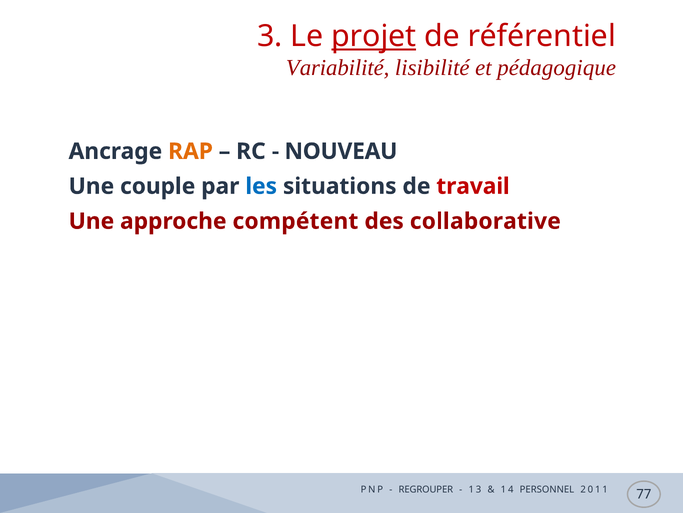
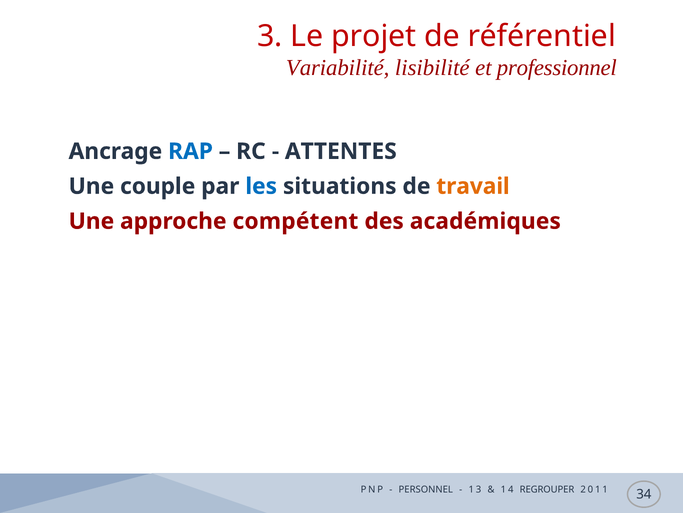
projet underline: present -> none
pédagogique: pédagogique -> professionnel
RAP colour: orange -> blue
NOUVEAU: NOUVEAU -> ATTENTES
travail colour: red -> orange
collaborative: collaborative -> académiques
REGROUPER: REGROUPER -> PERSONNEL
PERSONNEL: PERSONNEL -> REGROUPER
77: 77 -> 34
